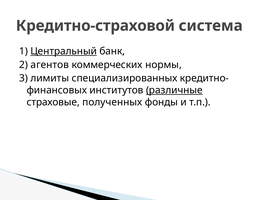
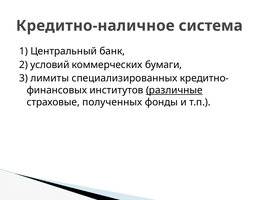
Кредитно-страховой: Кредитно-страховой -> Кредитно-наличное
Центральный underline: present -> none
агентов: агентов -> условий
нормы: нормы -> бумаги
